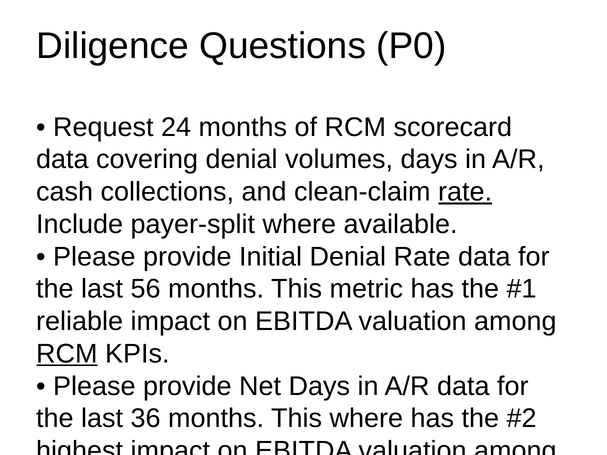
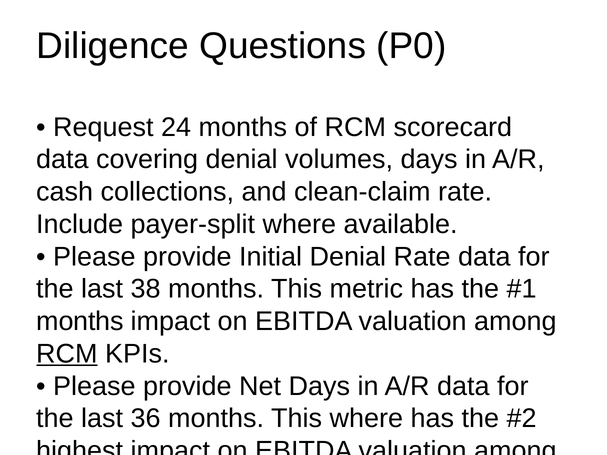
rate at (465, 192) underline: present -> none
56: 56 -> 38
reliable at (80, 322): reliable -> months
